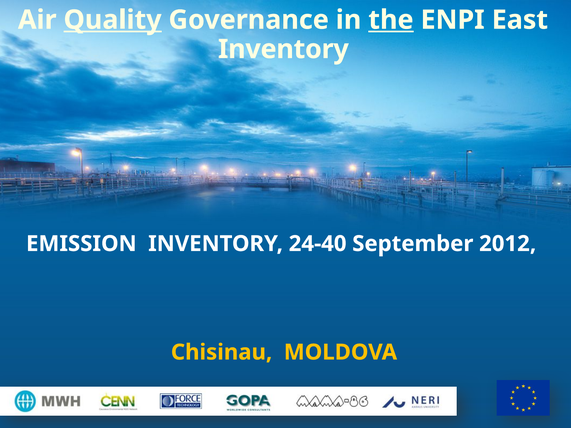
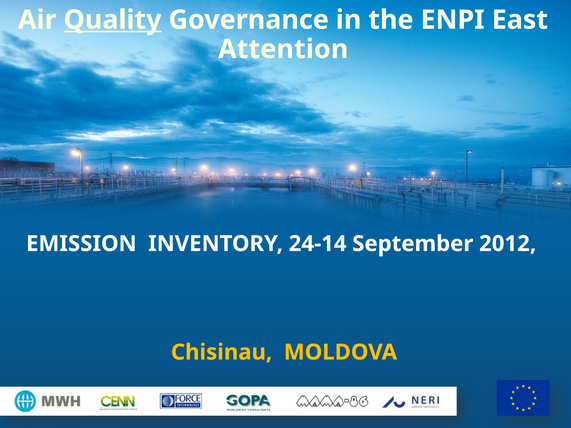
the underline: present -> none
Inventory at (283, 49): Inventory -> Attention
24-40: 24-40 -> 24-14
